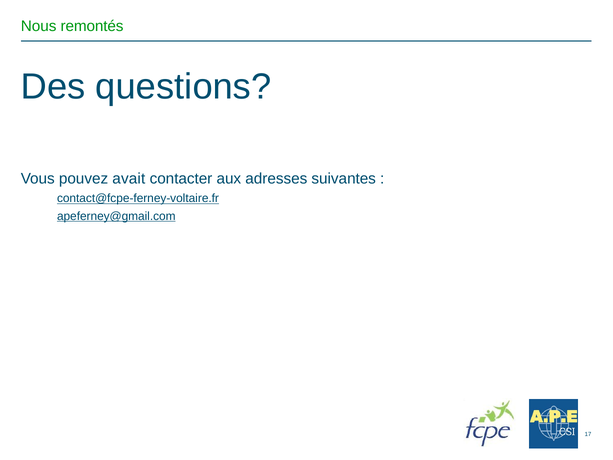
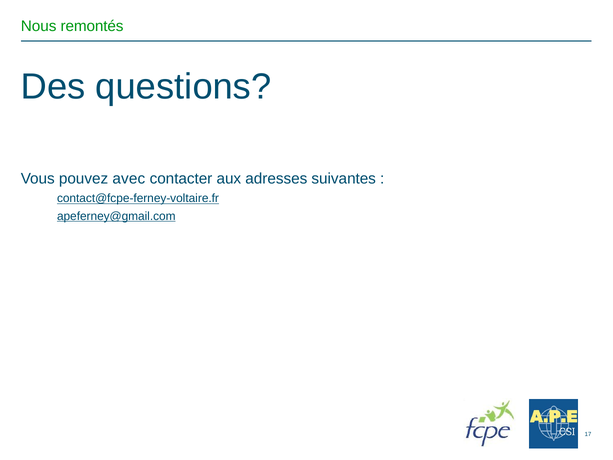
avait: avait -> avec
